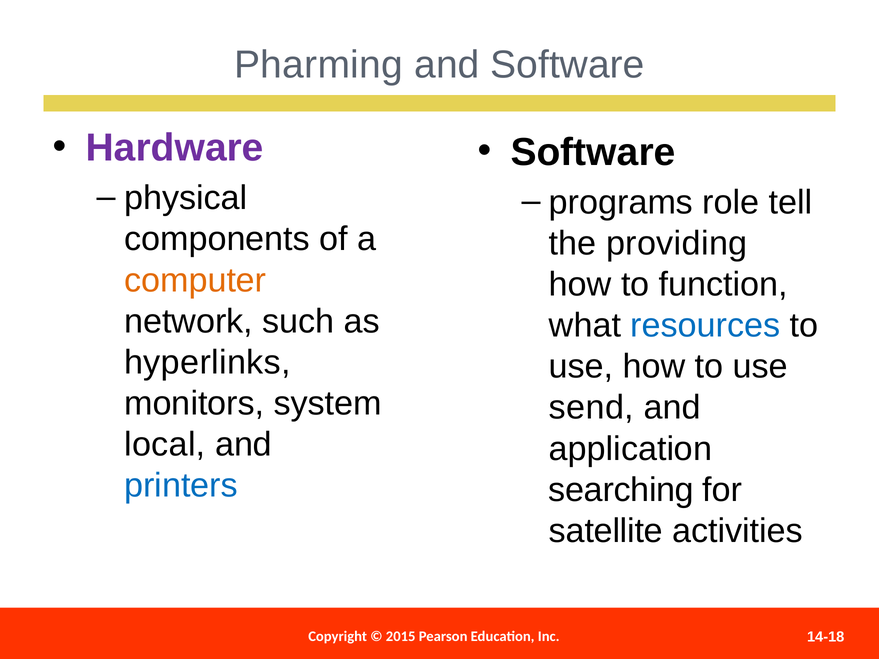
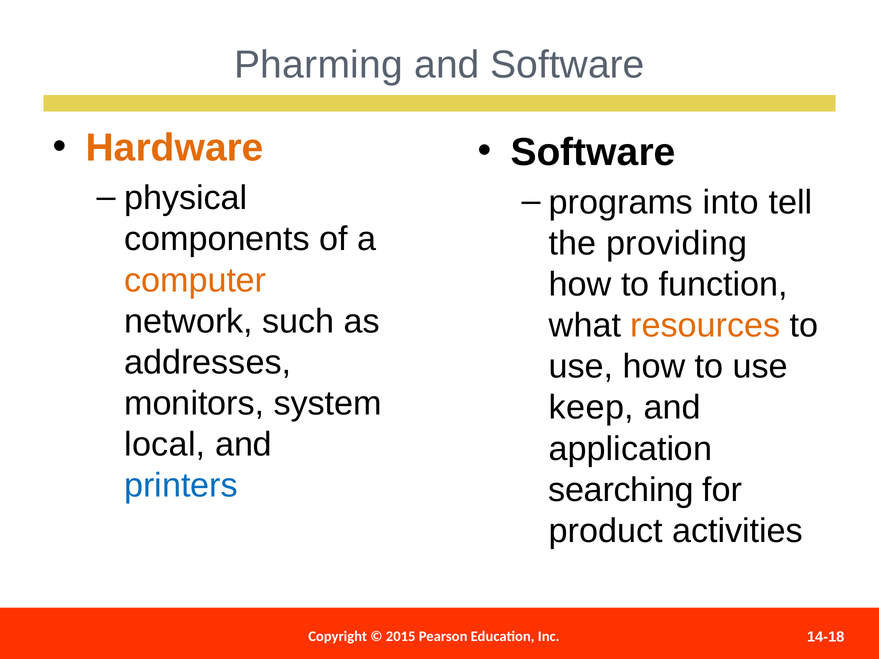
Hardware colour: purple -> orange
role: role -> into
resources colour: blue -> orange
hyperlinks: hyperlinks -> addresses
send: send -> keep
satellite: satellite -> product
